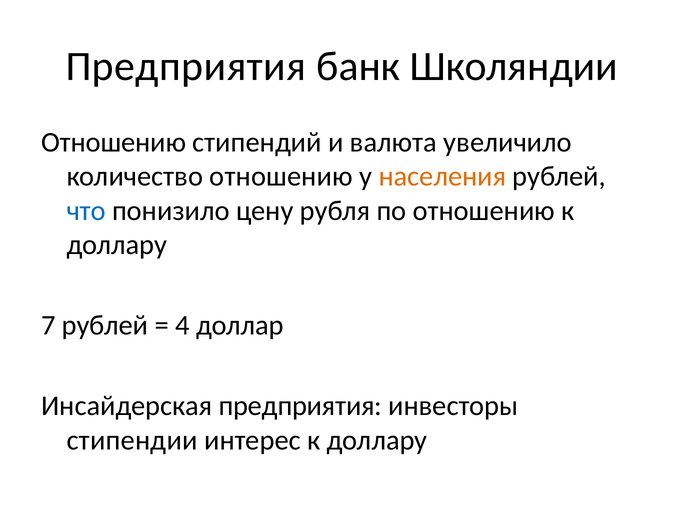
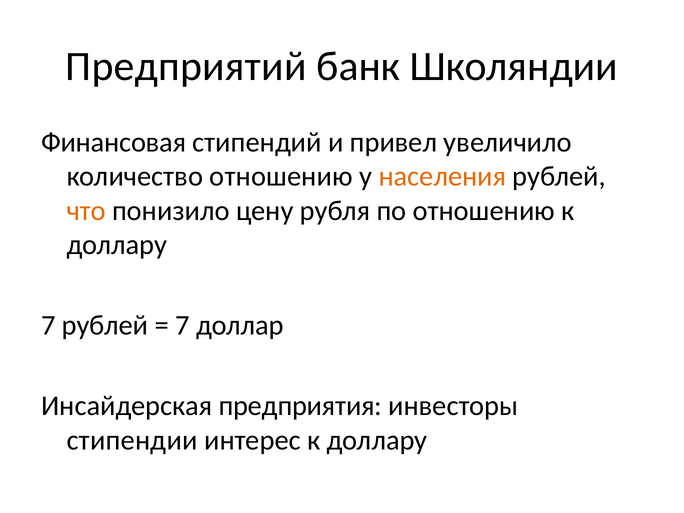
Предприятия at (186, 66): Предприятия -> Предприятий
Отношению at (114, 142): Отношению -> Финансовая
валюта: валюта -> привел
что colour: blue -> orange
4 at (183, 325): 4 -> 7
